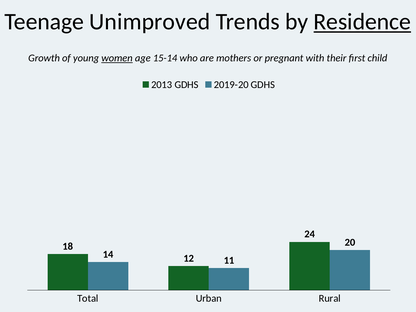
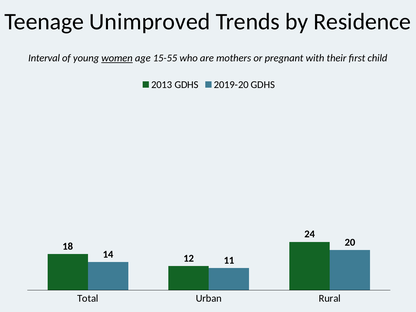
Residence underline: present -> none
Growth: Growth -> Interval
15-14: 15-14 -> 15-55
